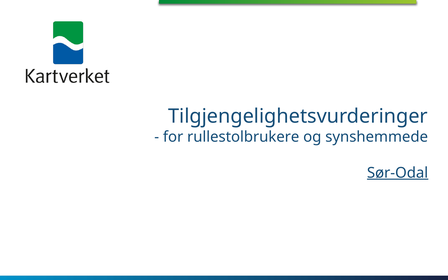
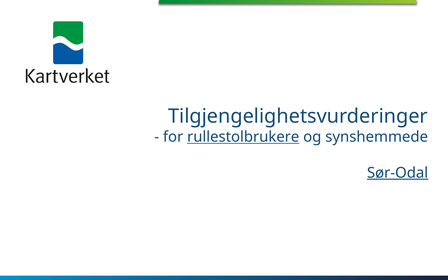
rullestolbrukere underline: none -> present
